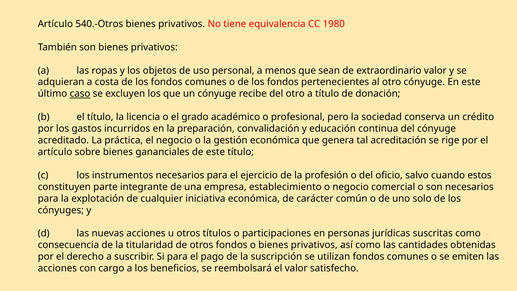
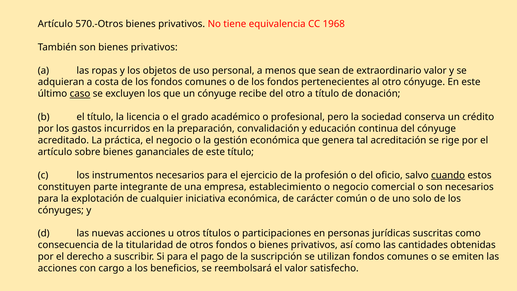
540.-Otros: 540.-Otros -> 570.-Otros
1980: 1980 -> 1968
cuando underline: none -> present
